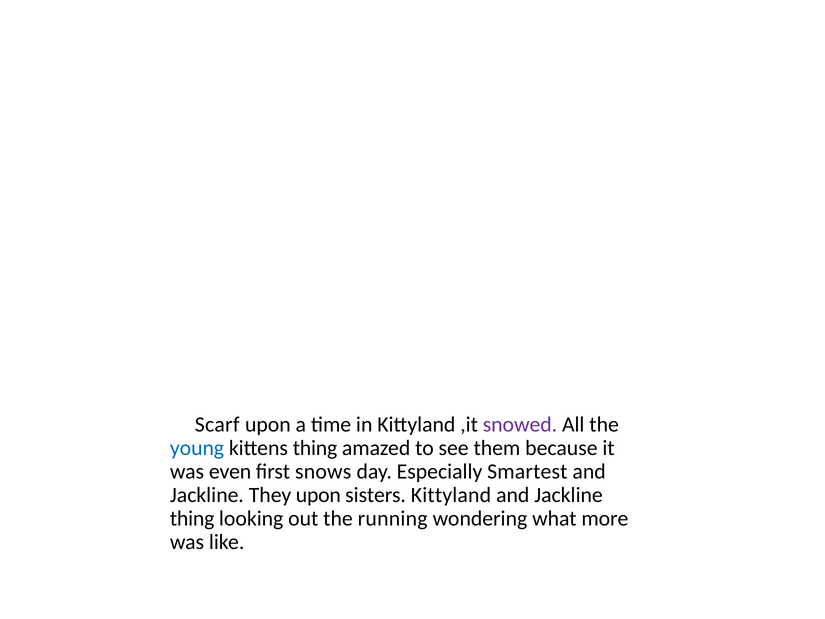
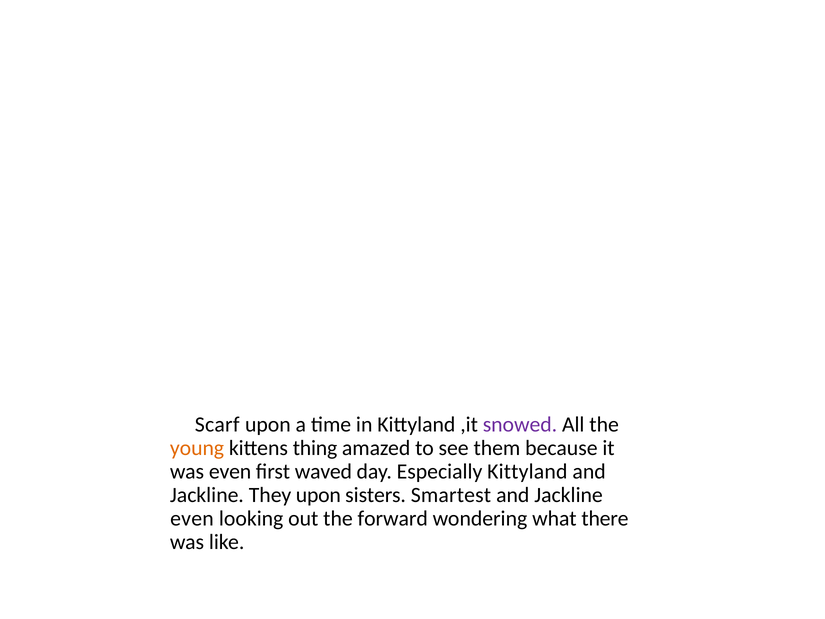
young colour: blue -> orange
snows: snows -> waved
Especially Smartest: Smartest -> Kittyland
sisters Kittyland: Kittyland -> Smartest
thing at (192, 518): thing -> even
running: running -> forward
more: more -> there
